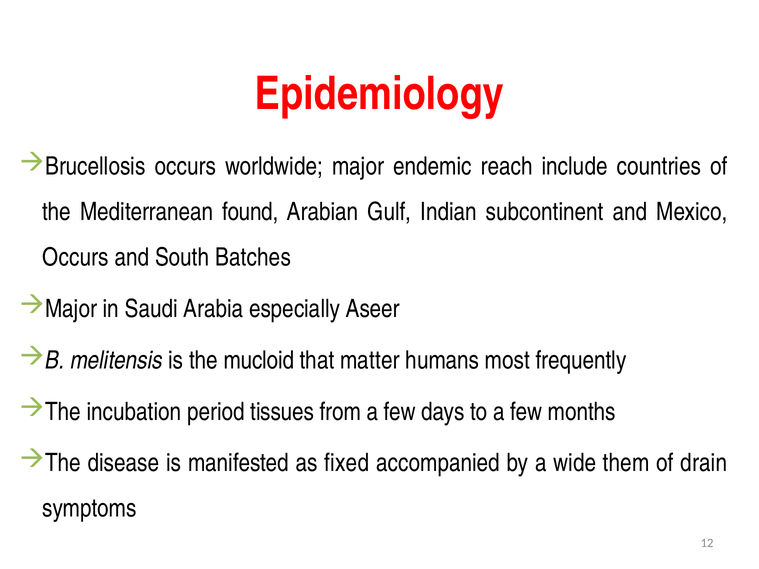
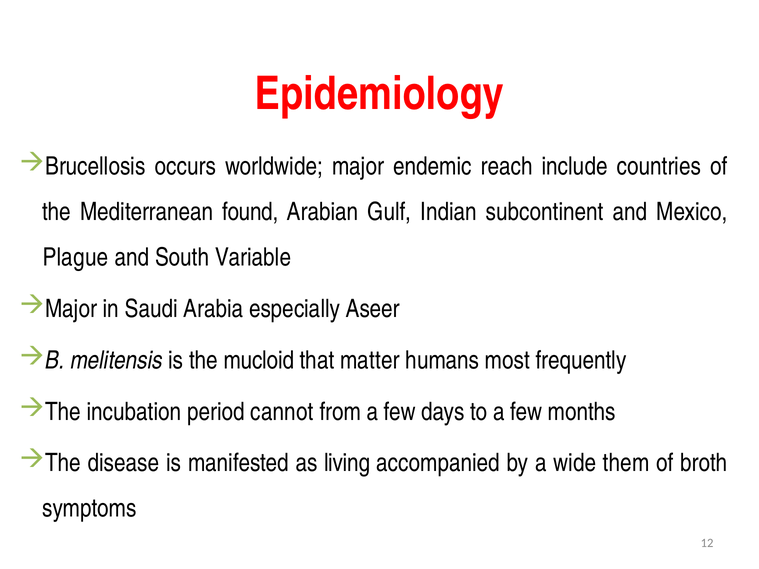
Occurs at (76, 257): Occurs -> Plague
Batches: Batches -> Variable
tissues: tissues -> cannot
fixed: fixed -> living
drain: drain -> broth
